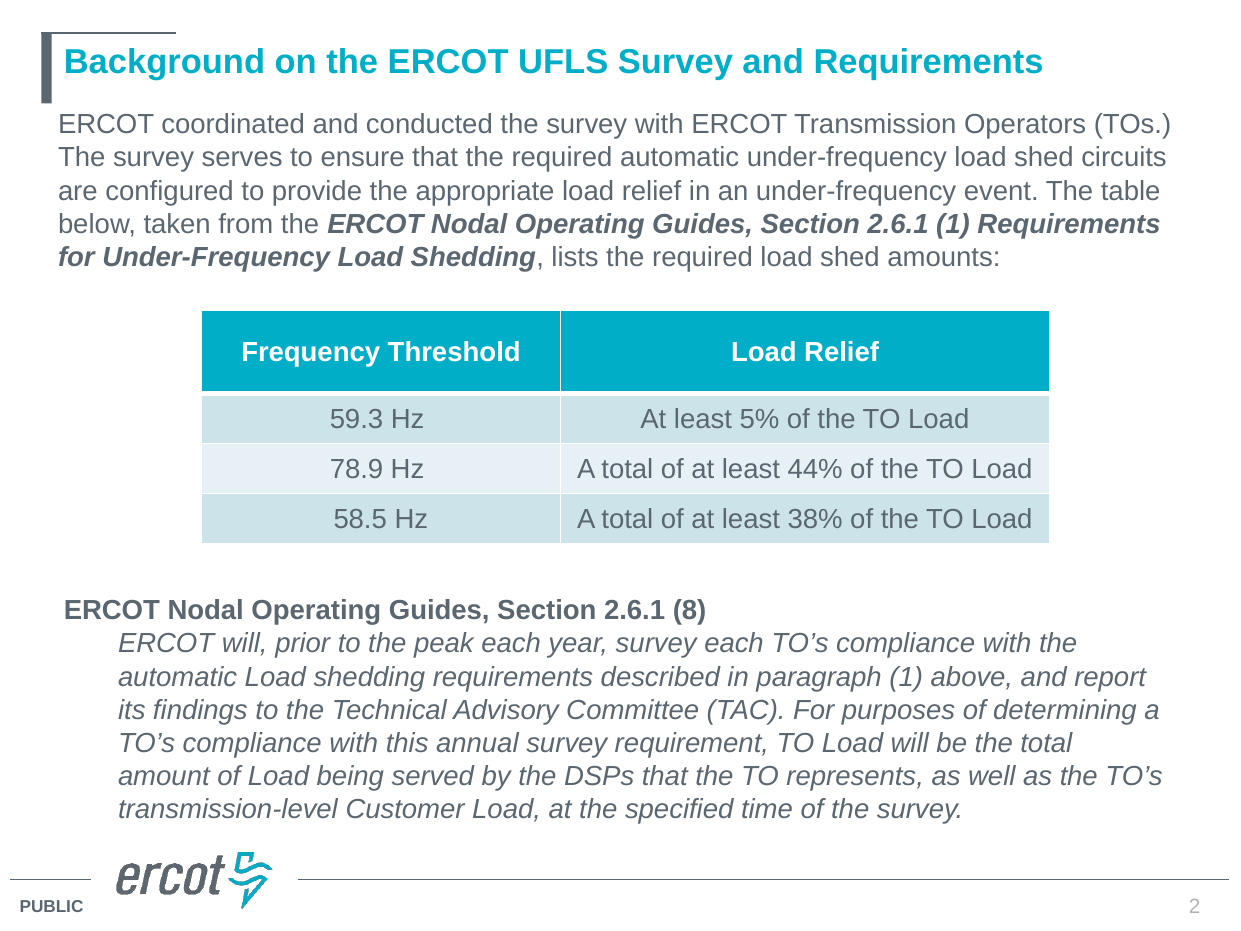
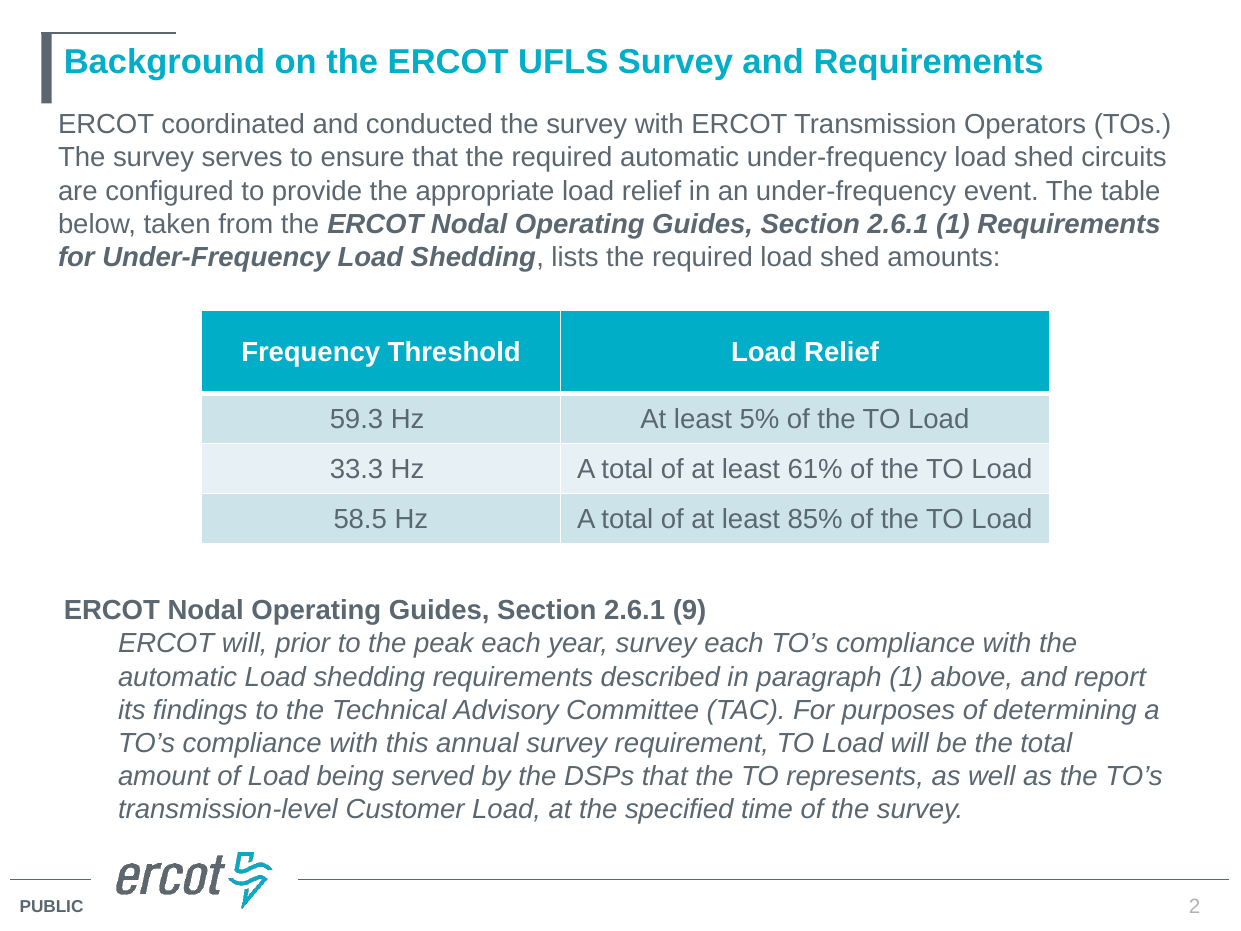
78.9: 78.9 -> 33.3
44%: 44% -> 61%
38%: 38% -> 85%
8: 8 -> 9
